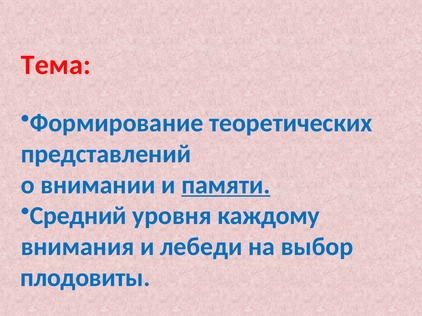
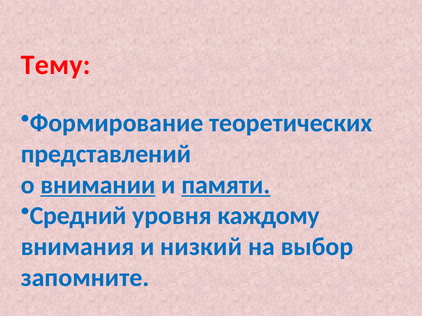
Тема: Тема -> Тему
внимании underline: none -> present
лебеди: лебеди -> низкий
плодовиты: плодовиты -> запомните
